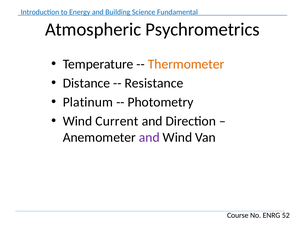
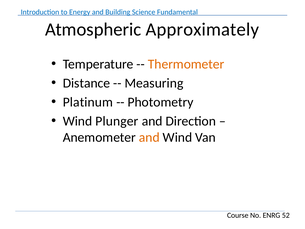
Psychrometrics: Psychrometrics -> Approximately
Resistance: Resistance -> Measuring
Current: Current -> Plunger
and at (149, 137) colour: purple -> orange
